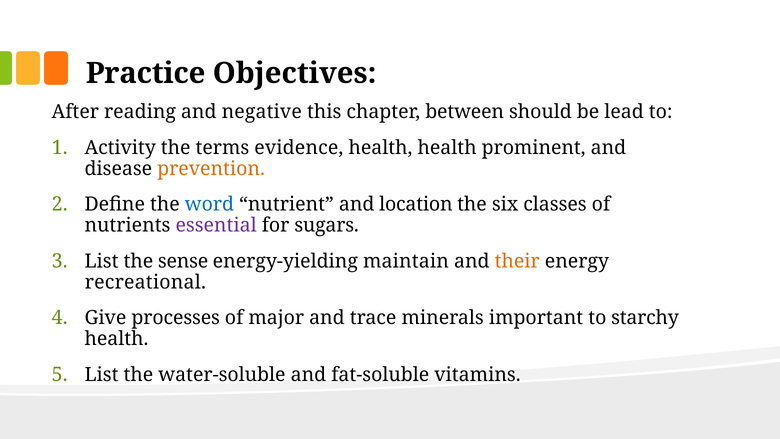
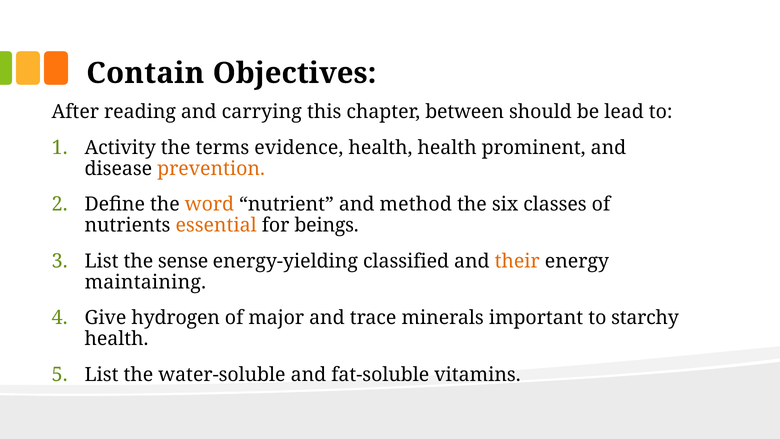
Practice: Practice -> Contain
negative: negative -> carrying
word colour: blue -> orange
location: location -> method
essential colour: purple -> orange
sugars: sugars -> beings
maintain: maintain -> classified
recreational: recreational -> maintaining
processes: processes -> hydrogen
